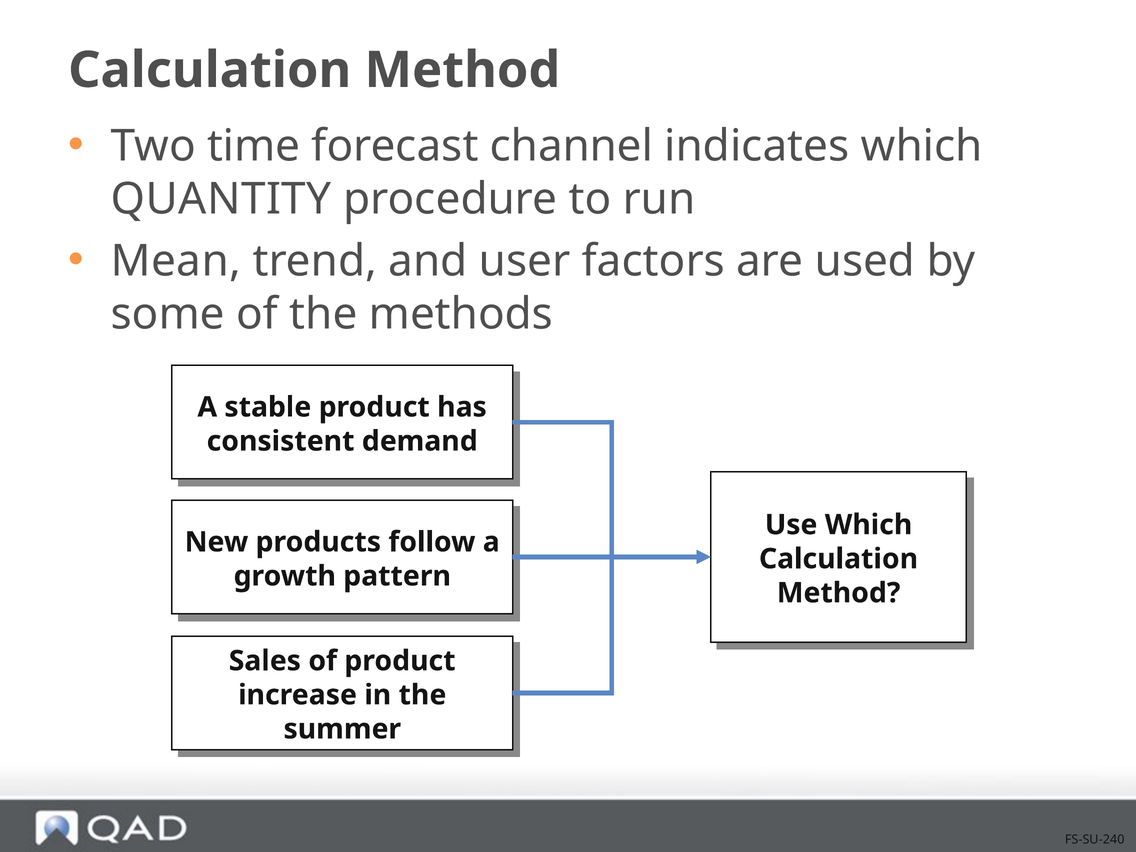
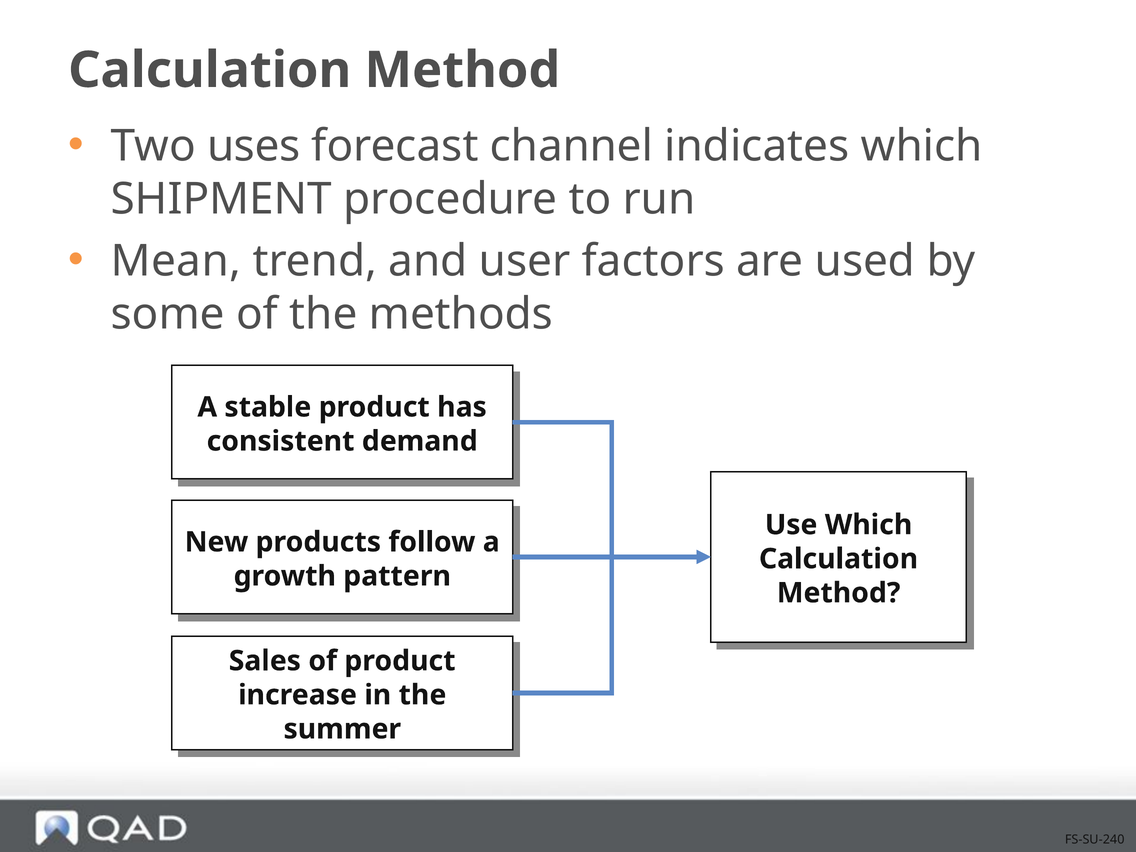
time: time -> uses
QUANTITY: QUANTITY -> SHIPMENT
